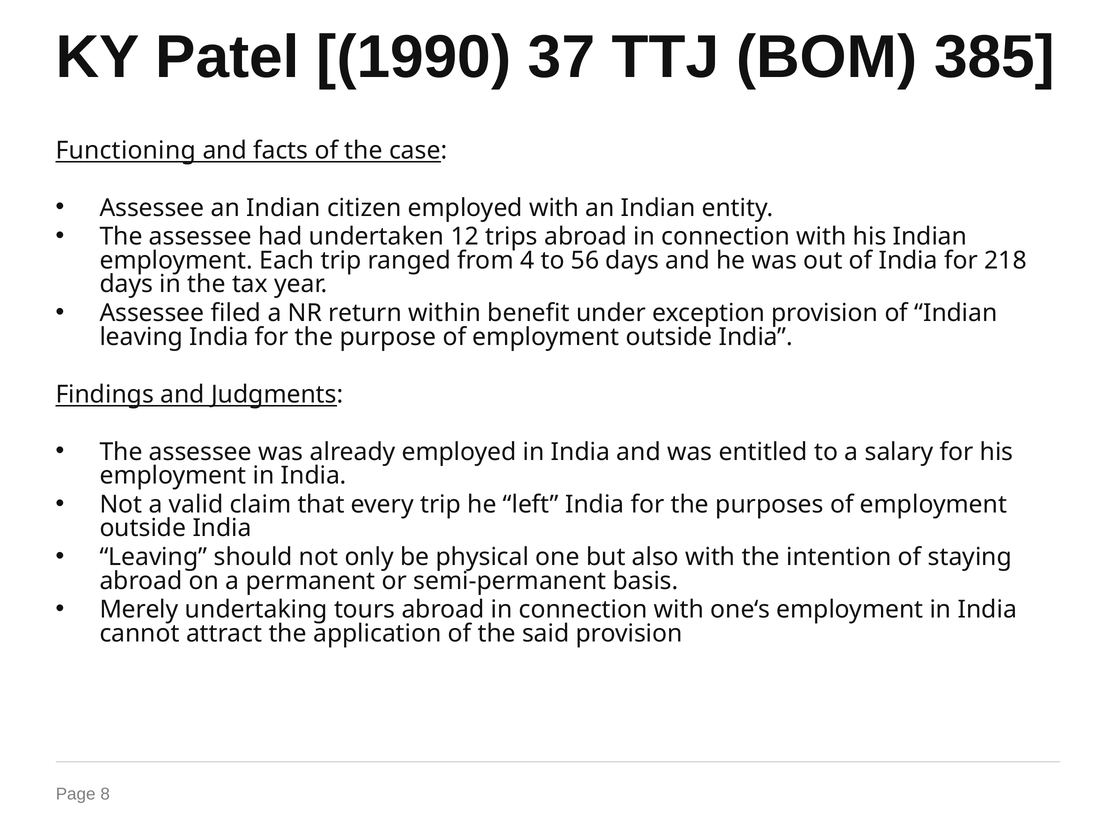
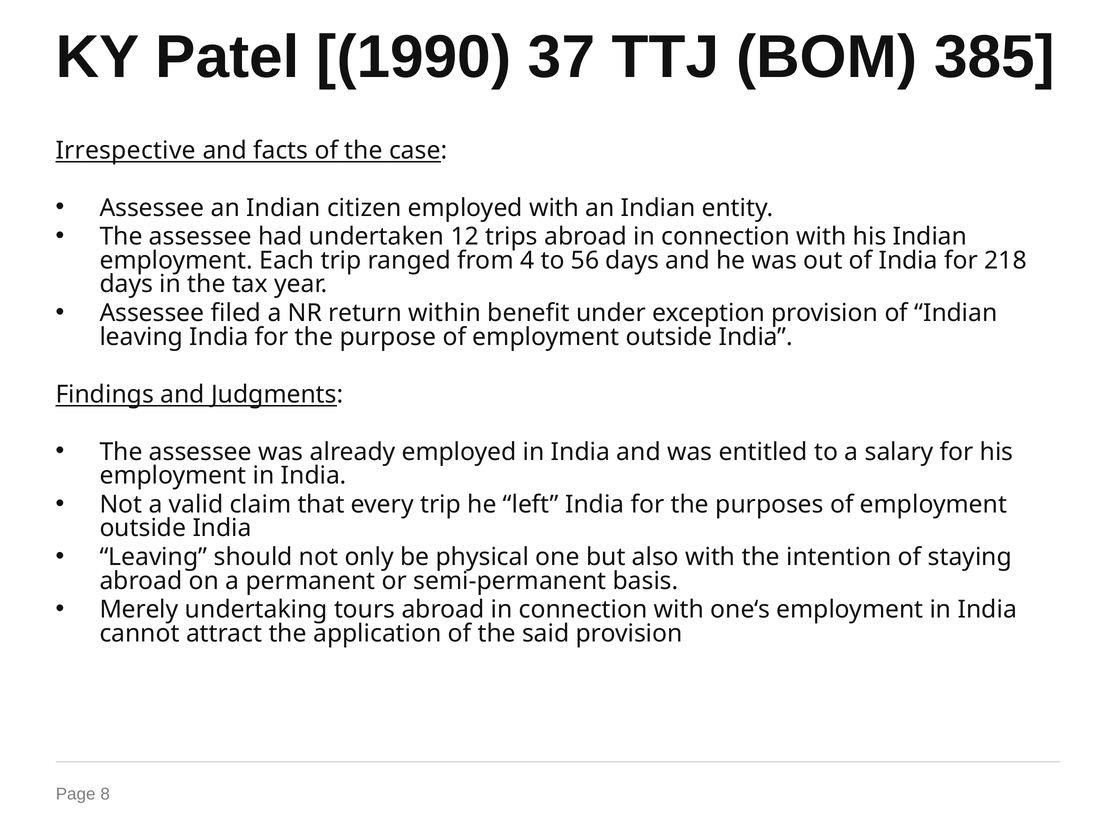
Functioning: Functioning -> Irrespective
